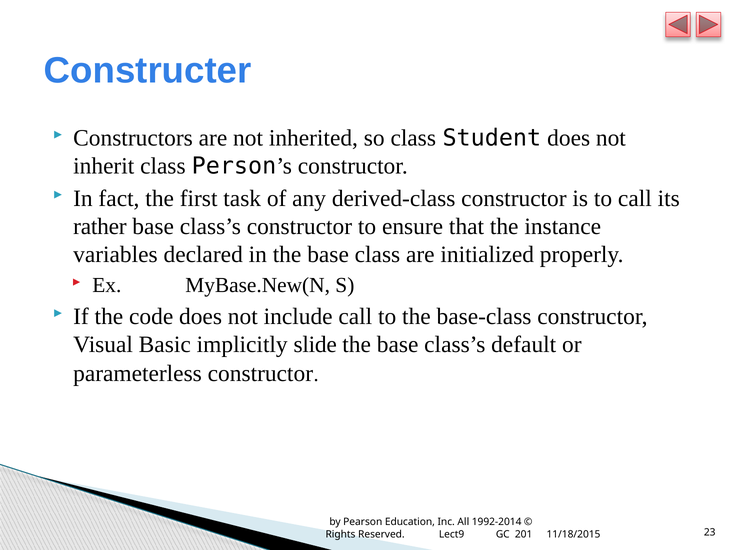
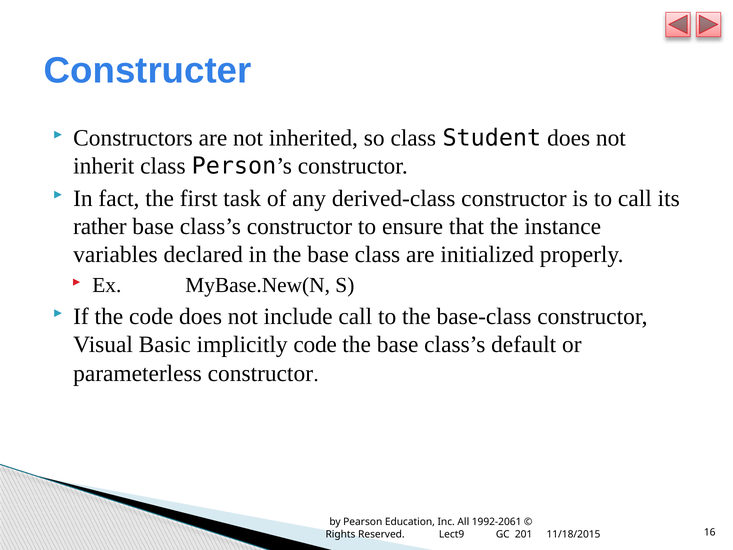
implicitly slide: slide -> code
1992-2014: 1992-2014 -> 1992-2061
23: 23 -> 16
